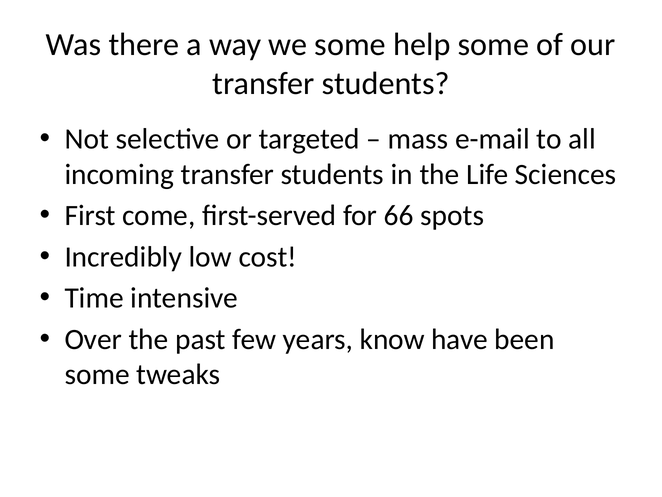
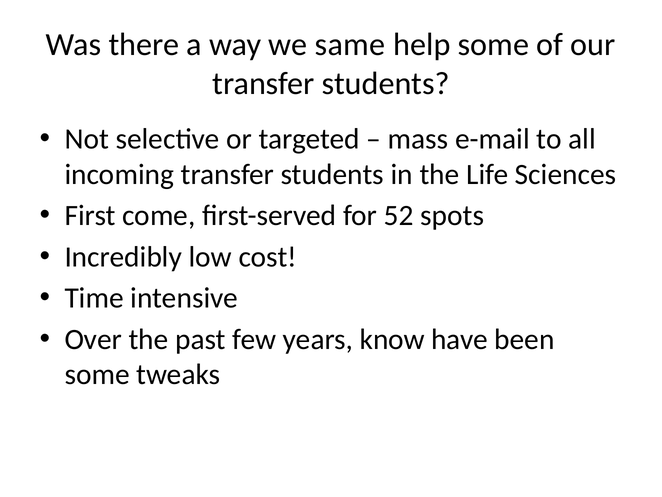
we some: some -> same
66: 66 -> 52
